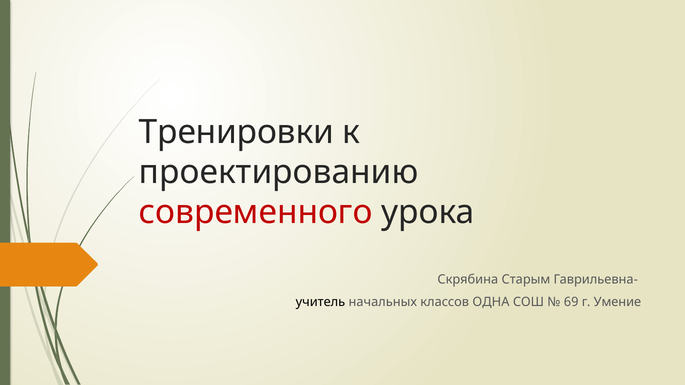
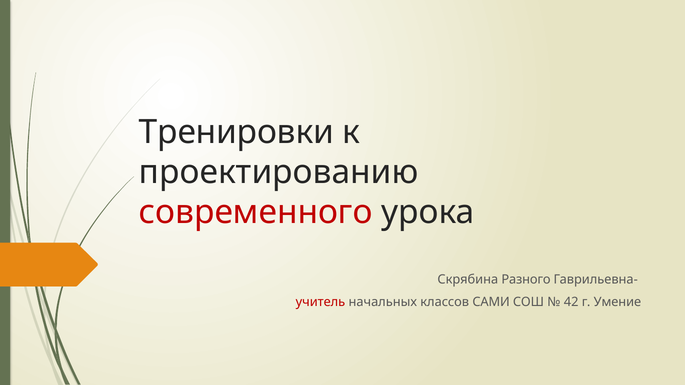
Старым: Старым -> Разного
учитель colour: black -> red
ОДНА: ОДНА -> САМИ
69: 69 -> 42
